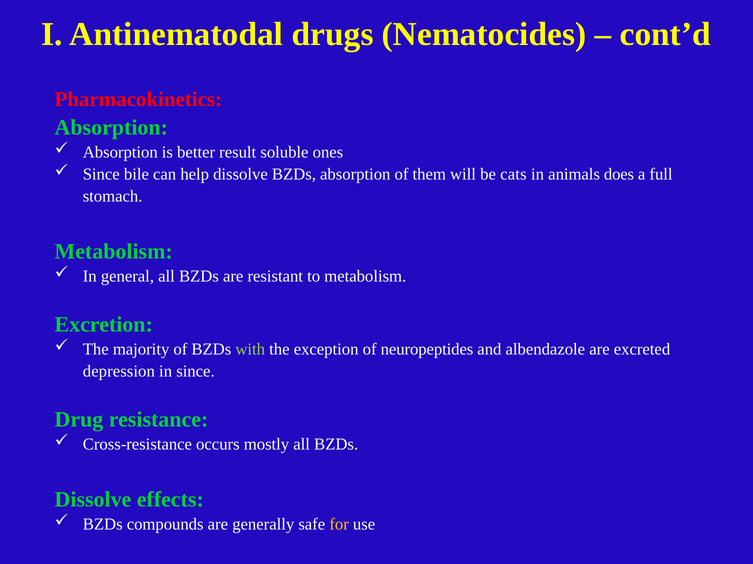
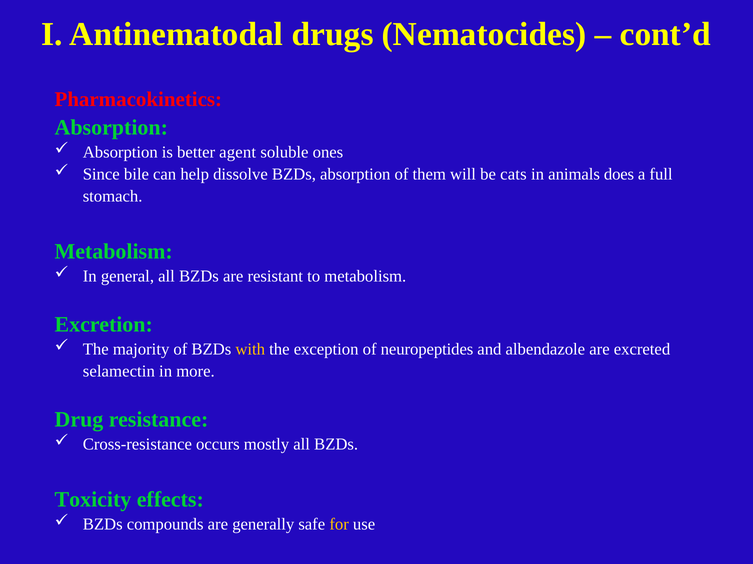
result: result -> agent
with colour: light green -> yellow
depression: depression -> selamectin
in since: since -> more
Dissolve at (93, 500): Dissolve -> Toxicity
